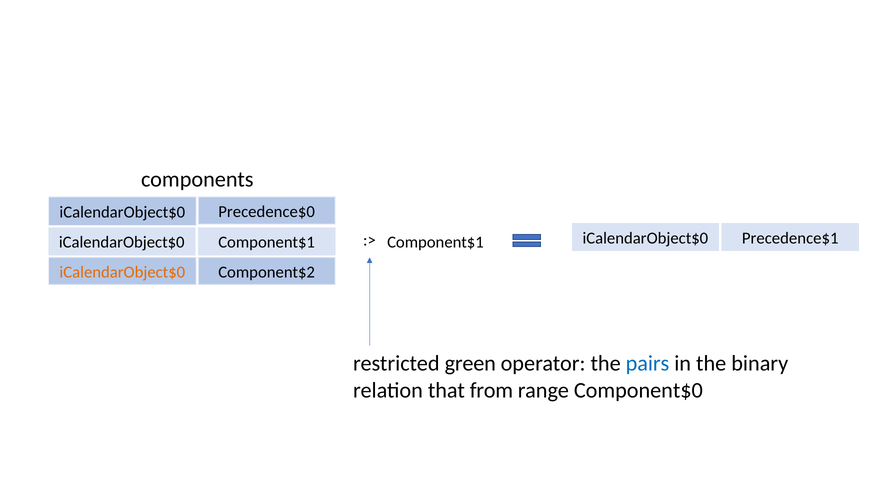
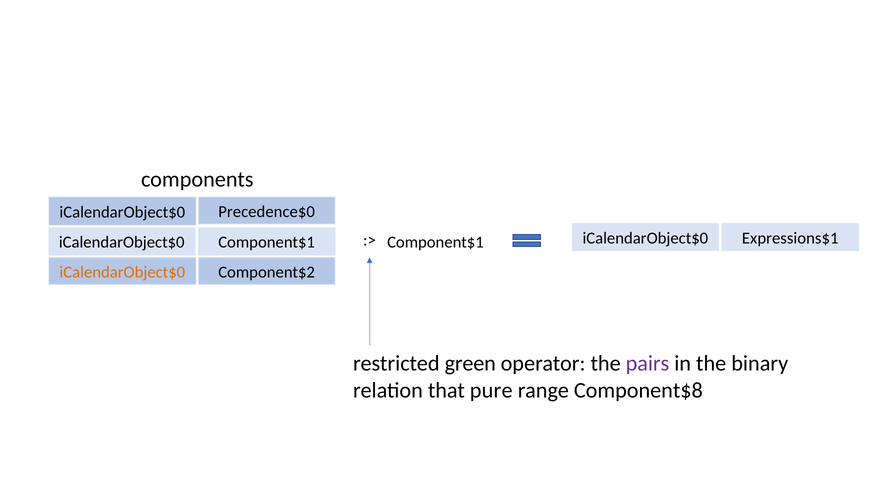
Precedence$1: Precedence$1 -> Expressions$1
pairs colour: blue -> purple
from: from -> pure
Component$0: Component$0 -> Component$8
